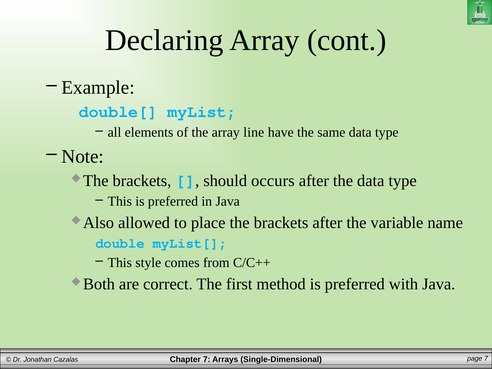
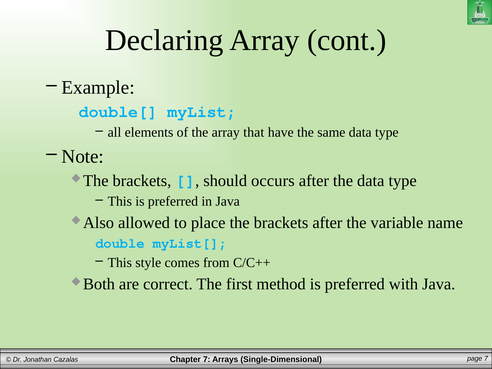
line: line -> that
